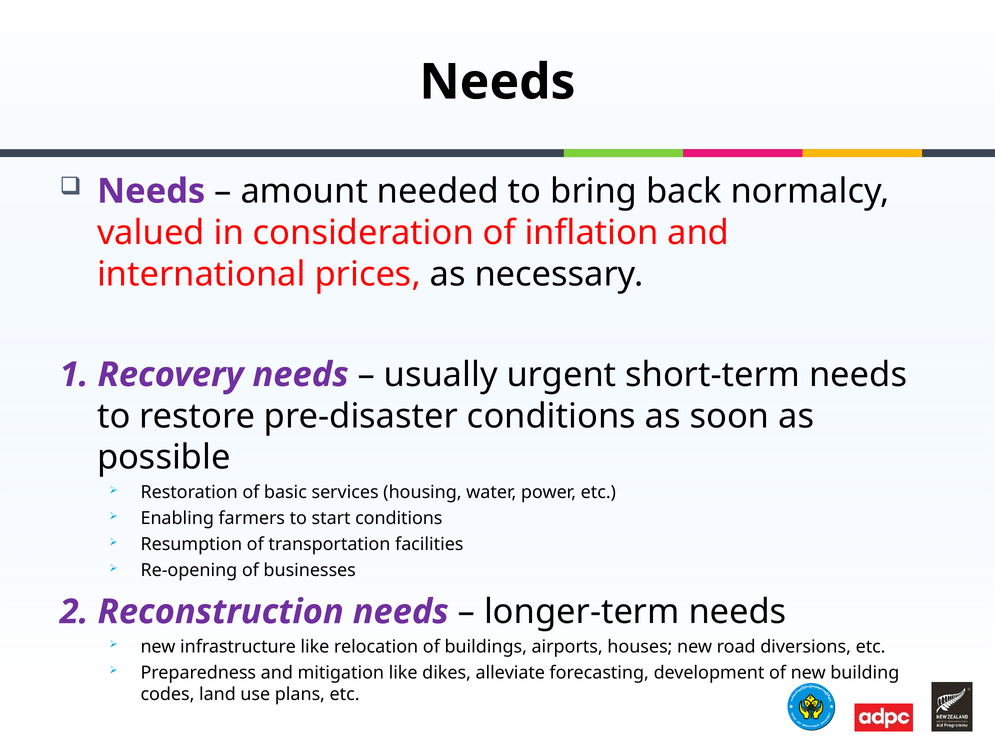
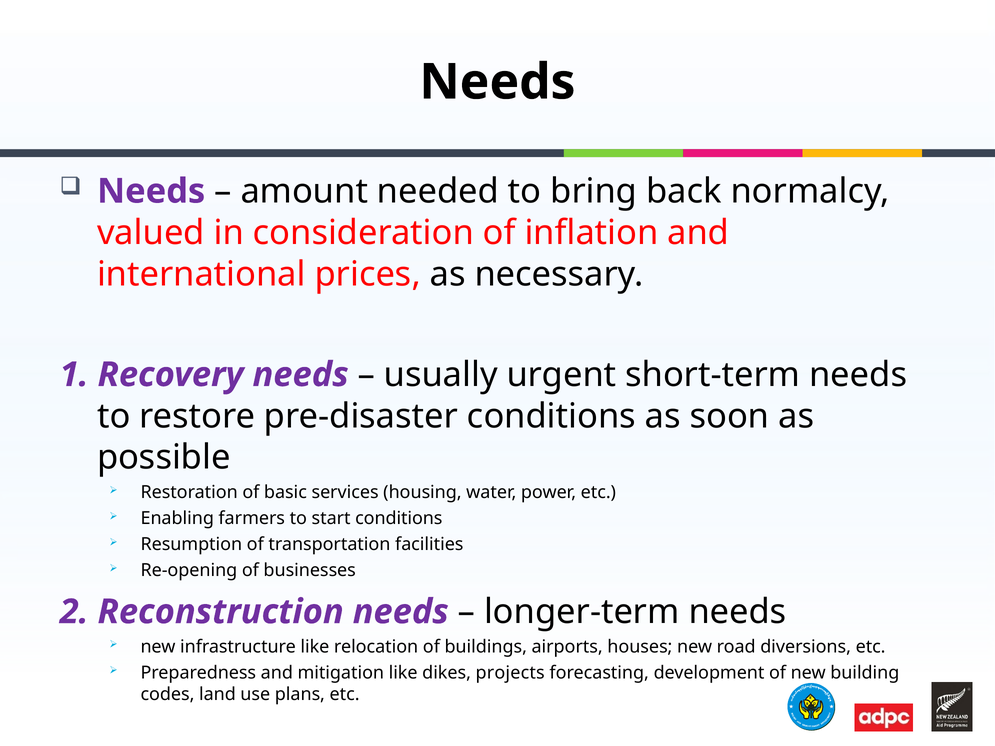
alleviate: alleviate -> projects
